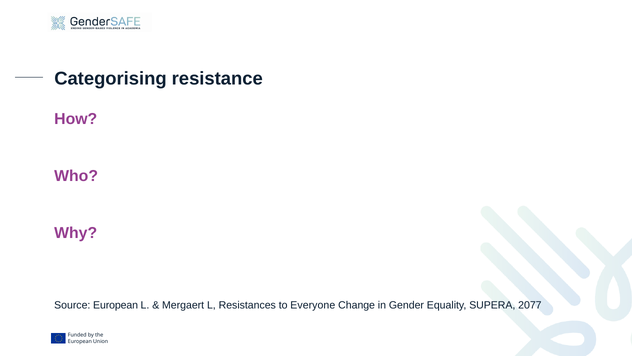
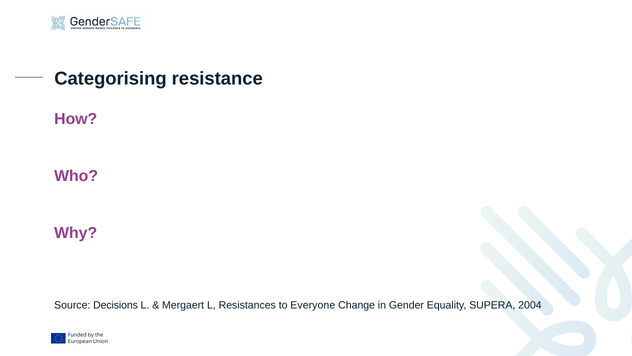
Source European: European -> Decisions
2077: 2077 -> 2004
